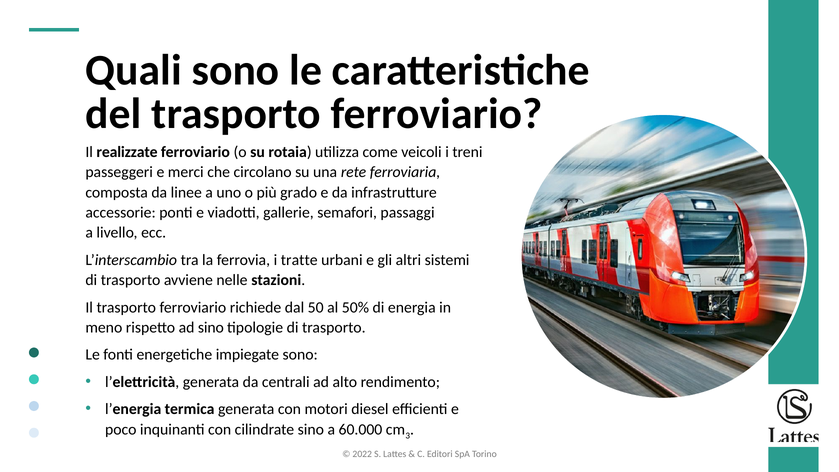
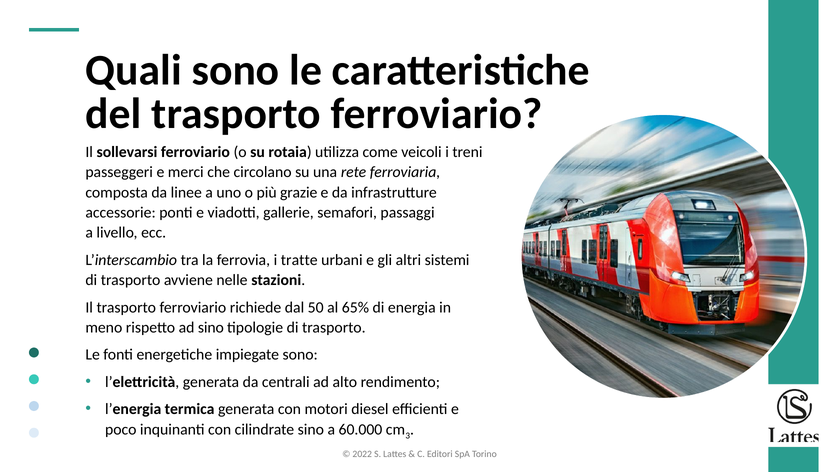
realizzate: realizzate -> sollevarsi
grado: grado -> grazie
50%: 50% -> 65%
